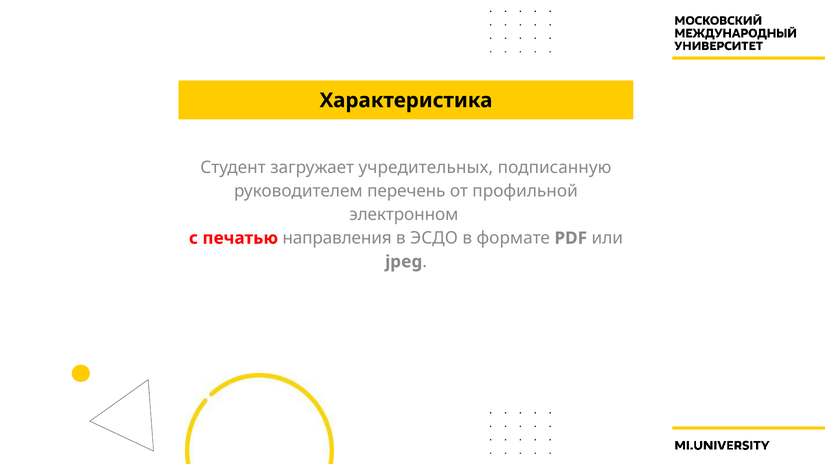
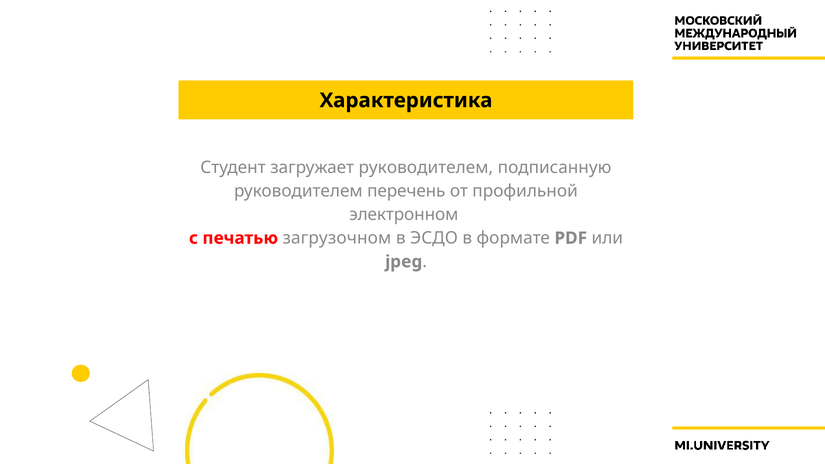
загружает учредительных: учредительных -> руководителем
направления: направления -> загрузочном
